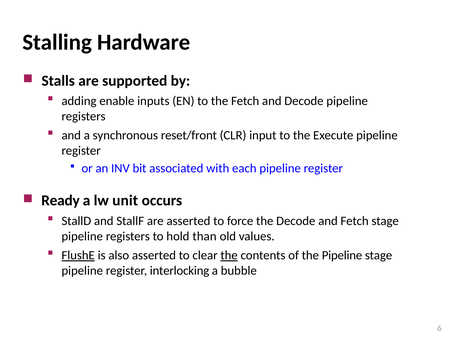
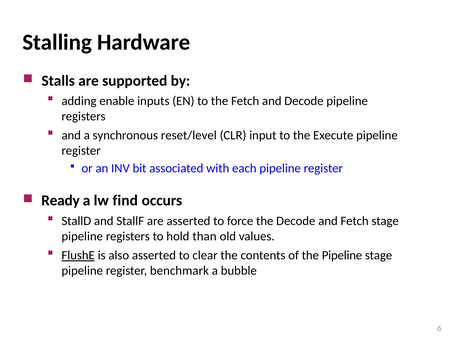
reset/front: reset/front -> reset/level
unit: unit -> find
the at (229, 255) underline: present -> none
interlocking: interlocking -> benchmark
